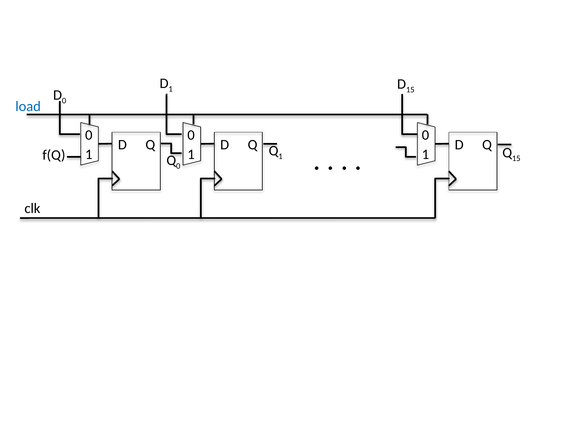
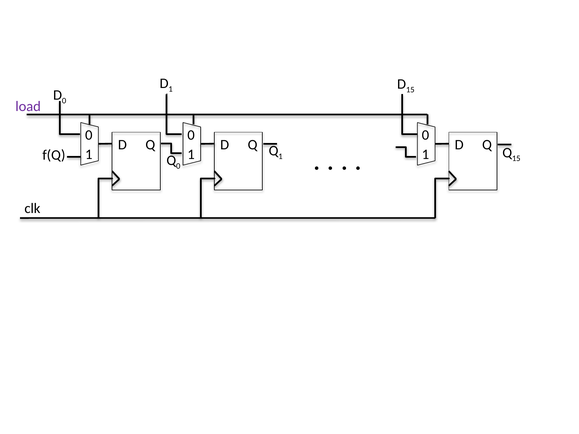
load colour: blue -> purple
